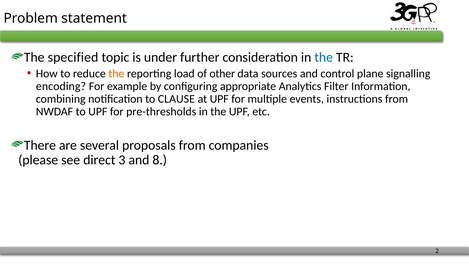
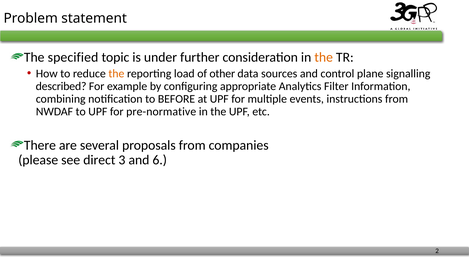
the at (324, 57) colour: blue -> orange
encoding: encoding -> described
CLAUSE: CLAUSE -> BEFORE
pre-thresholds: pre-thresholds -> pre-normative
8: 8 -> 6
